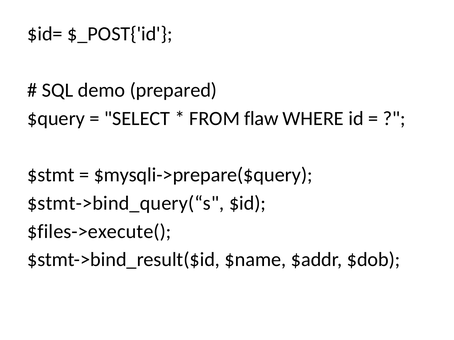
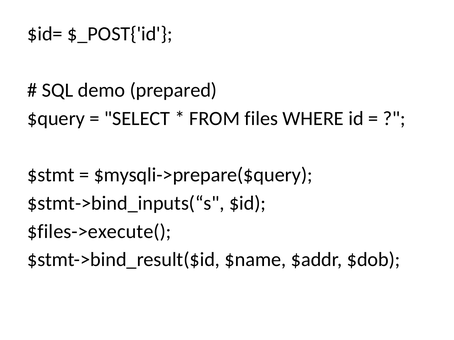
flaw: flaw -> files
$stmt->bind_query(“s: $stmt->bind_query(“s -> $stmt->bind_inputs(“s
